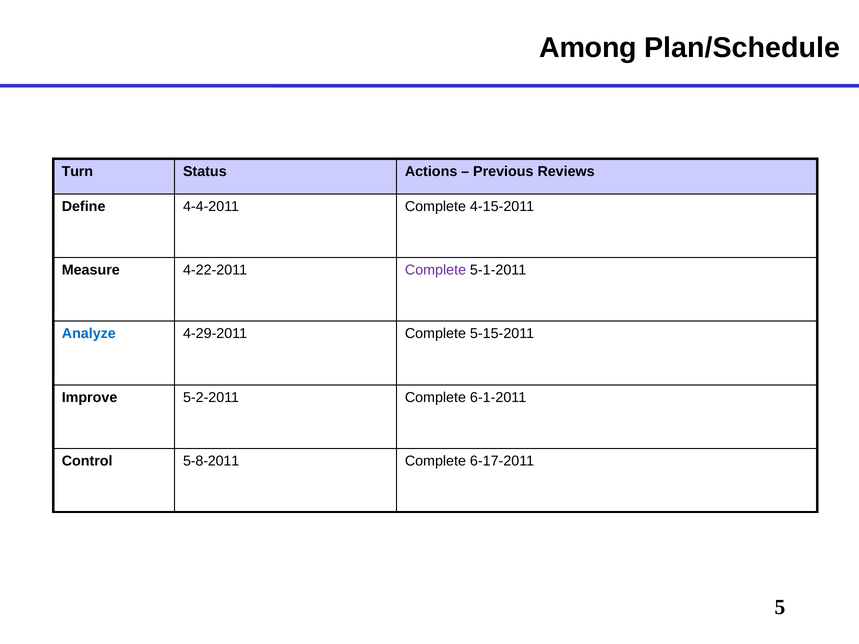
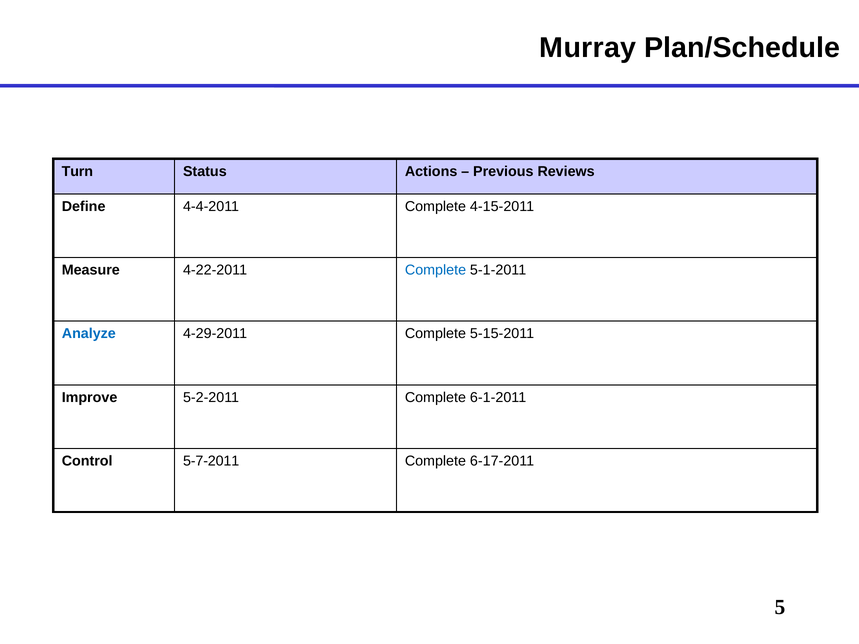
Among: Among -> Murray
Complete at (436, 270) colour: purple -> blue
5-8-2011: 5-8-2011 -> 5-7-2011
